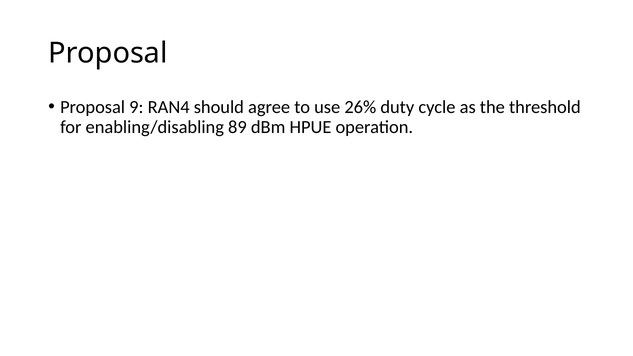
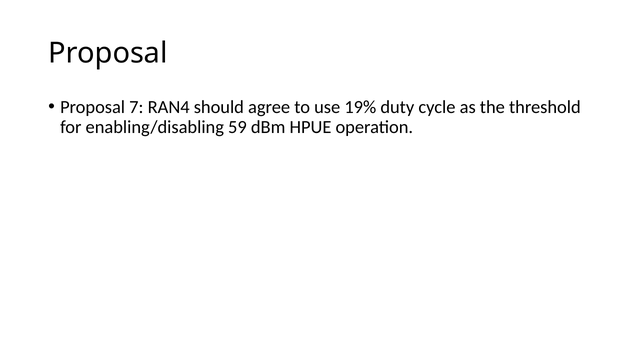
9: 9 -> 7
26%: 26% -> 19%
89: 89 -> 59
